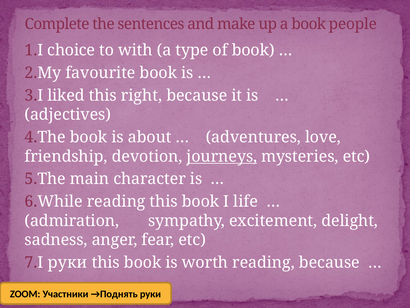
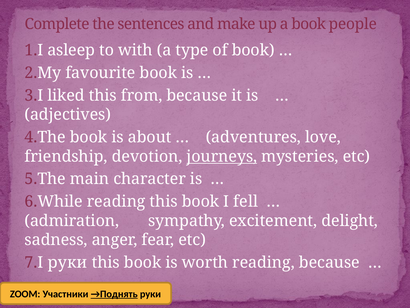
choice: choice -> asleep
right: right -> from
life: life -> fell
→Поднять underline: none -> present
